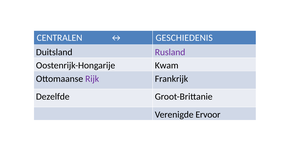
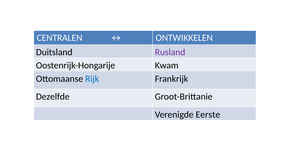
GESCHIEDENIS: GESCHIEDENIS -> ONTWIKKELEN
Rijk colour: purple -> blue
Ervoor: Ervoor -> Eerste
